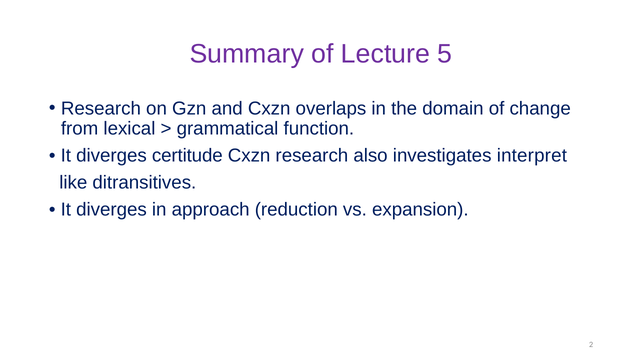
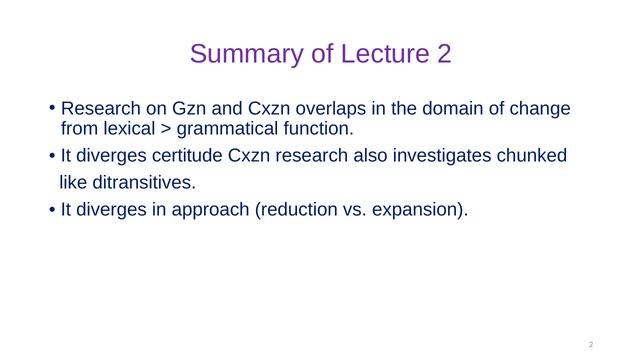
Lecture 5: 5 -> 2
interpret: interpret -> chunked
